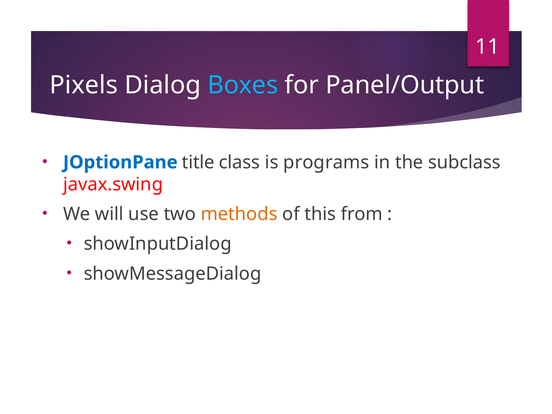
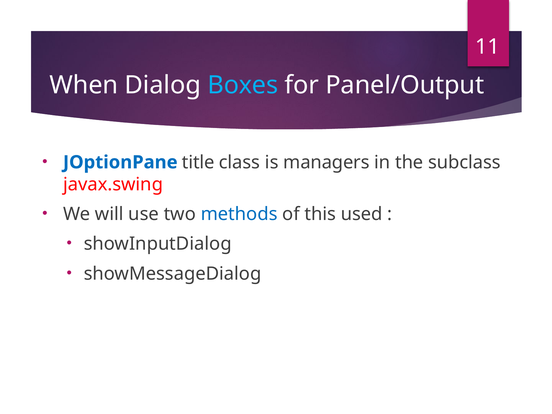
Pixels: Pixels -> When
programs: programs -> managers
methods colour: orange -> blue
from: from -> used
